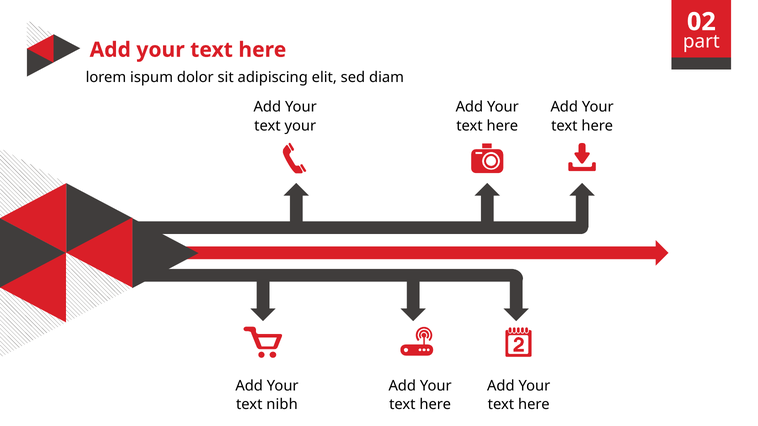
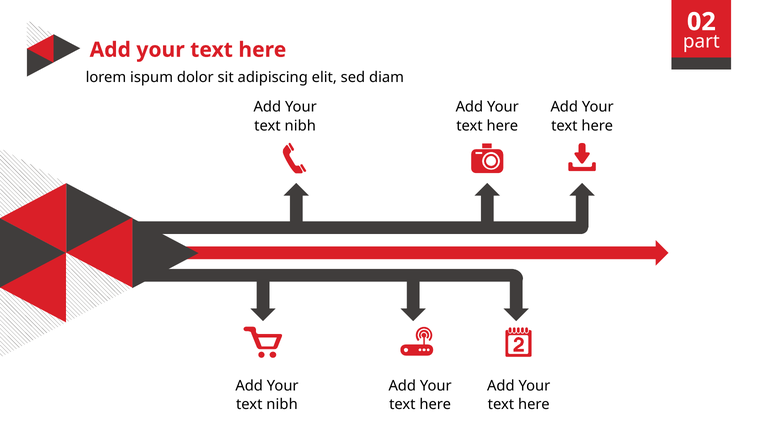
your at (300, 126): your -> nibh
